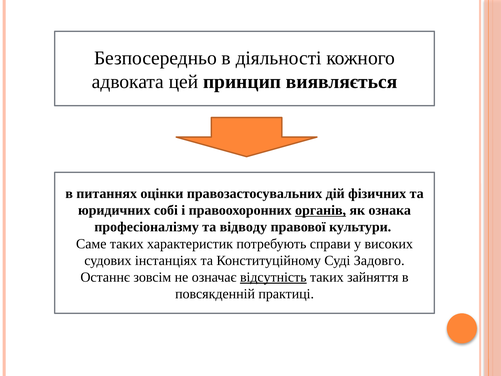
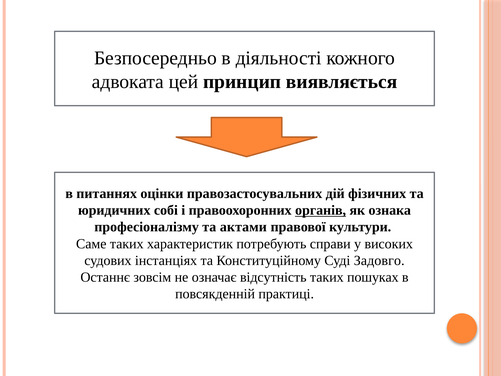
відводу: відводу -> актами
відсутність underline: present -> none
зайняття: зайняття -> пошуках
